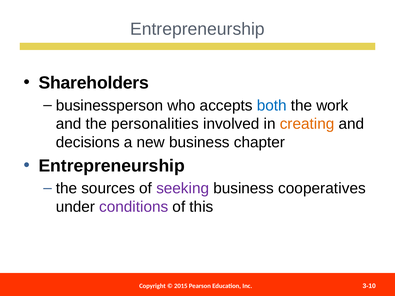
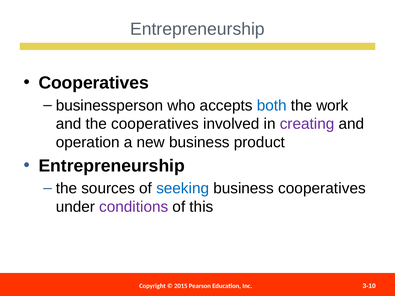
Shareholders at (94, 83): Shareholders -> Cooperatives
the personalities: personalities -> cooperatives
creating colour: orange -> purple
decisions: decisions -> operation
chapter: chapter -> product
seeking colour: purple -> blue
